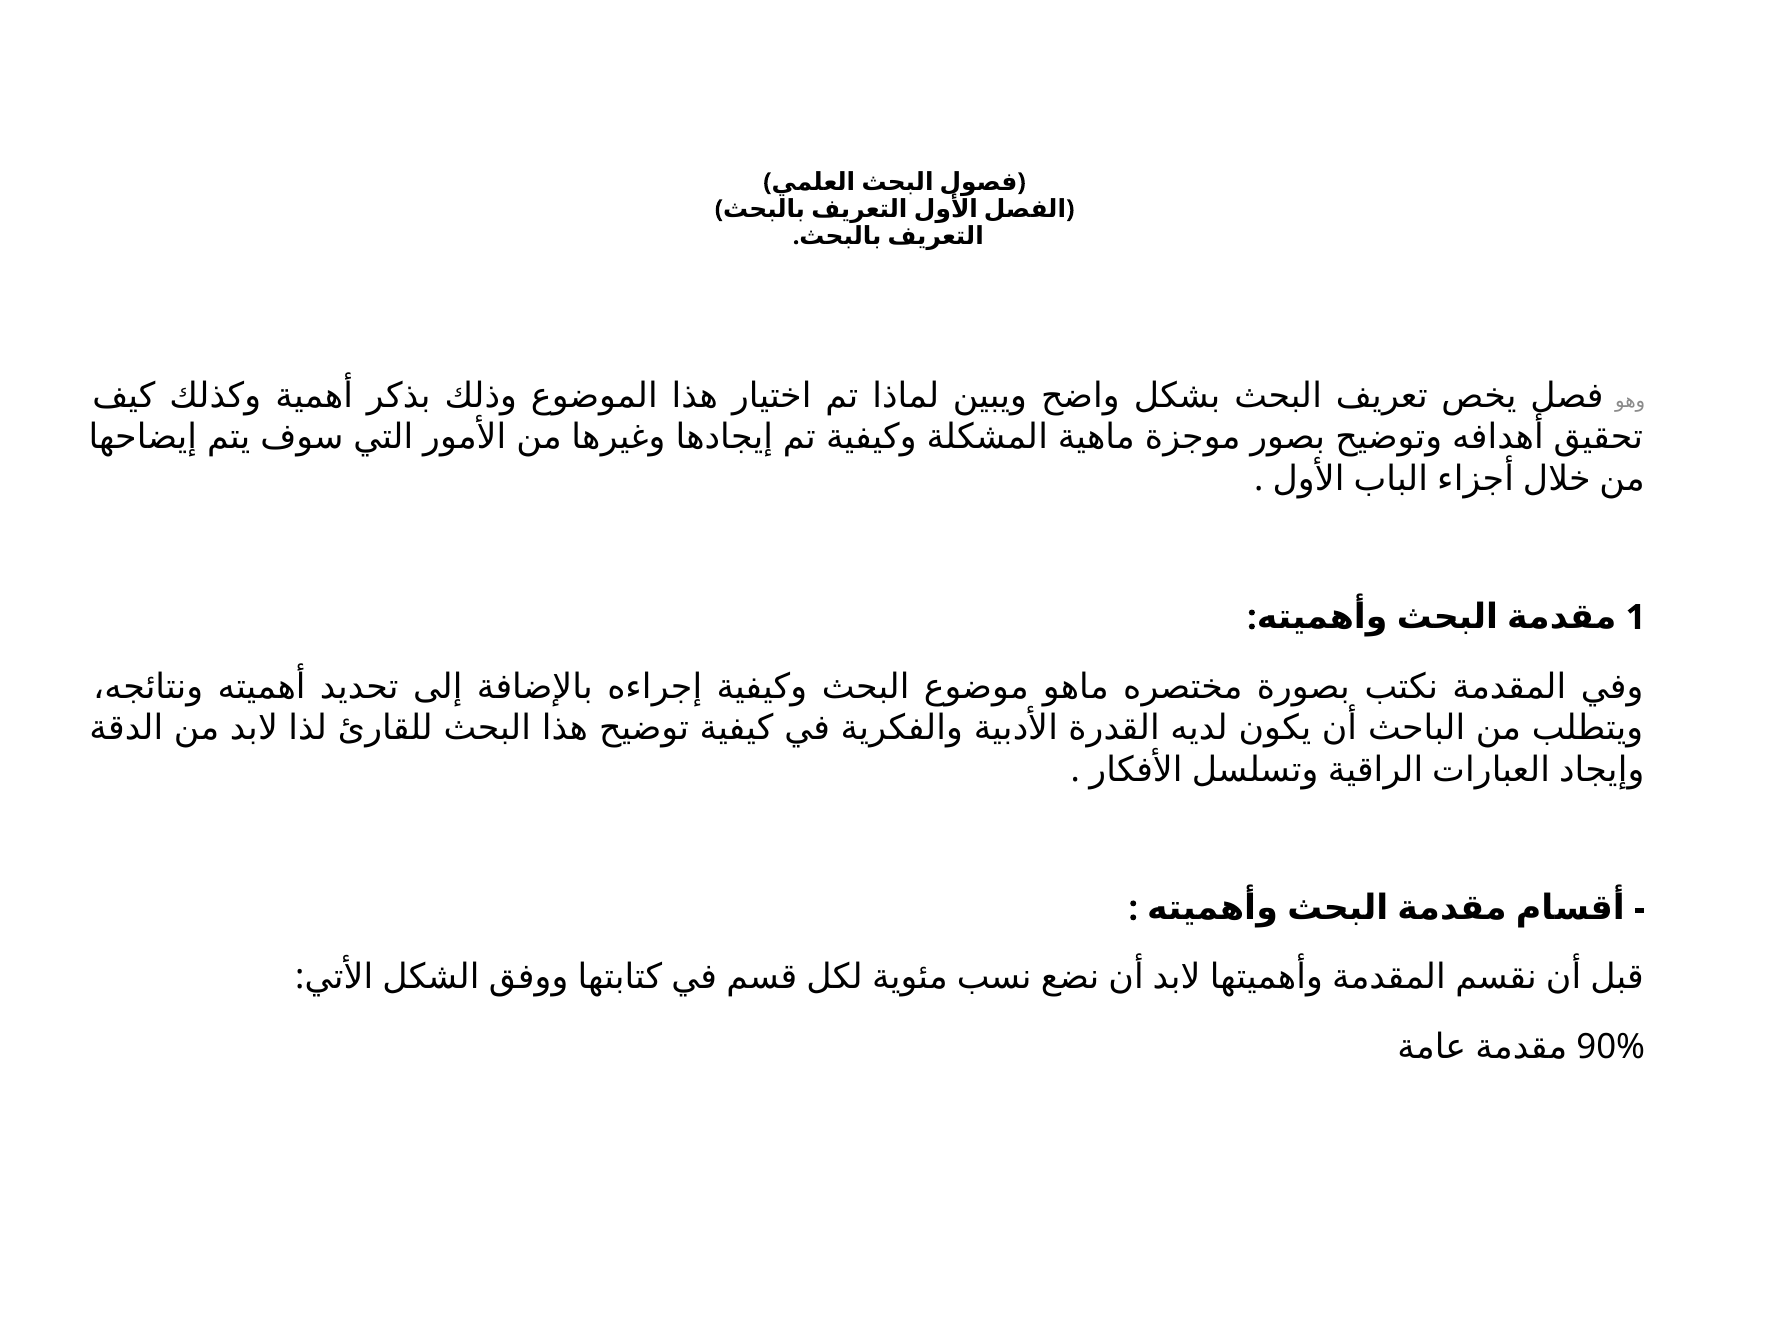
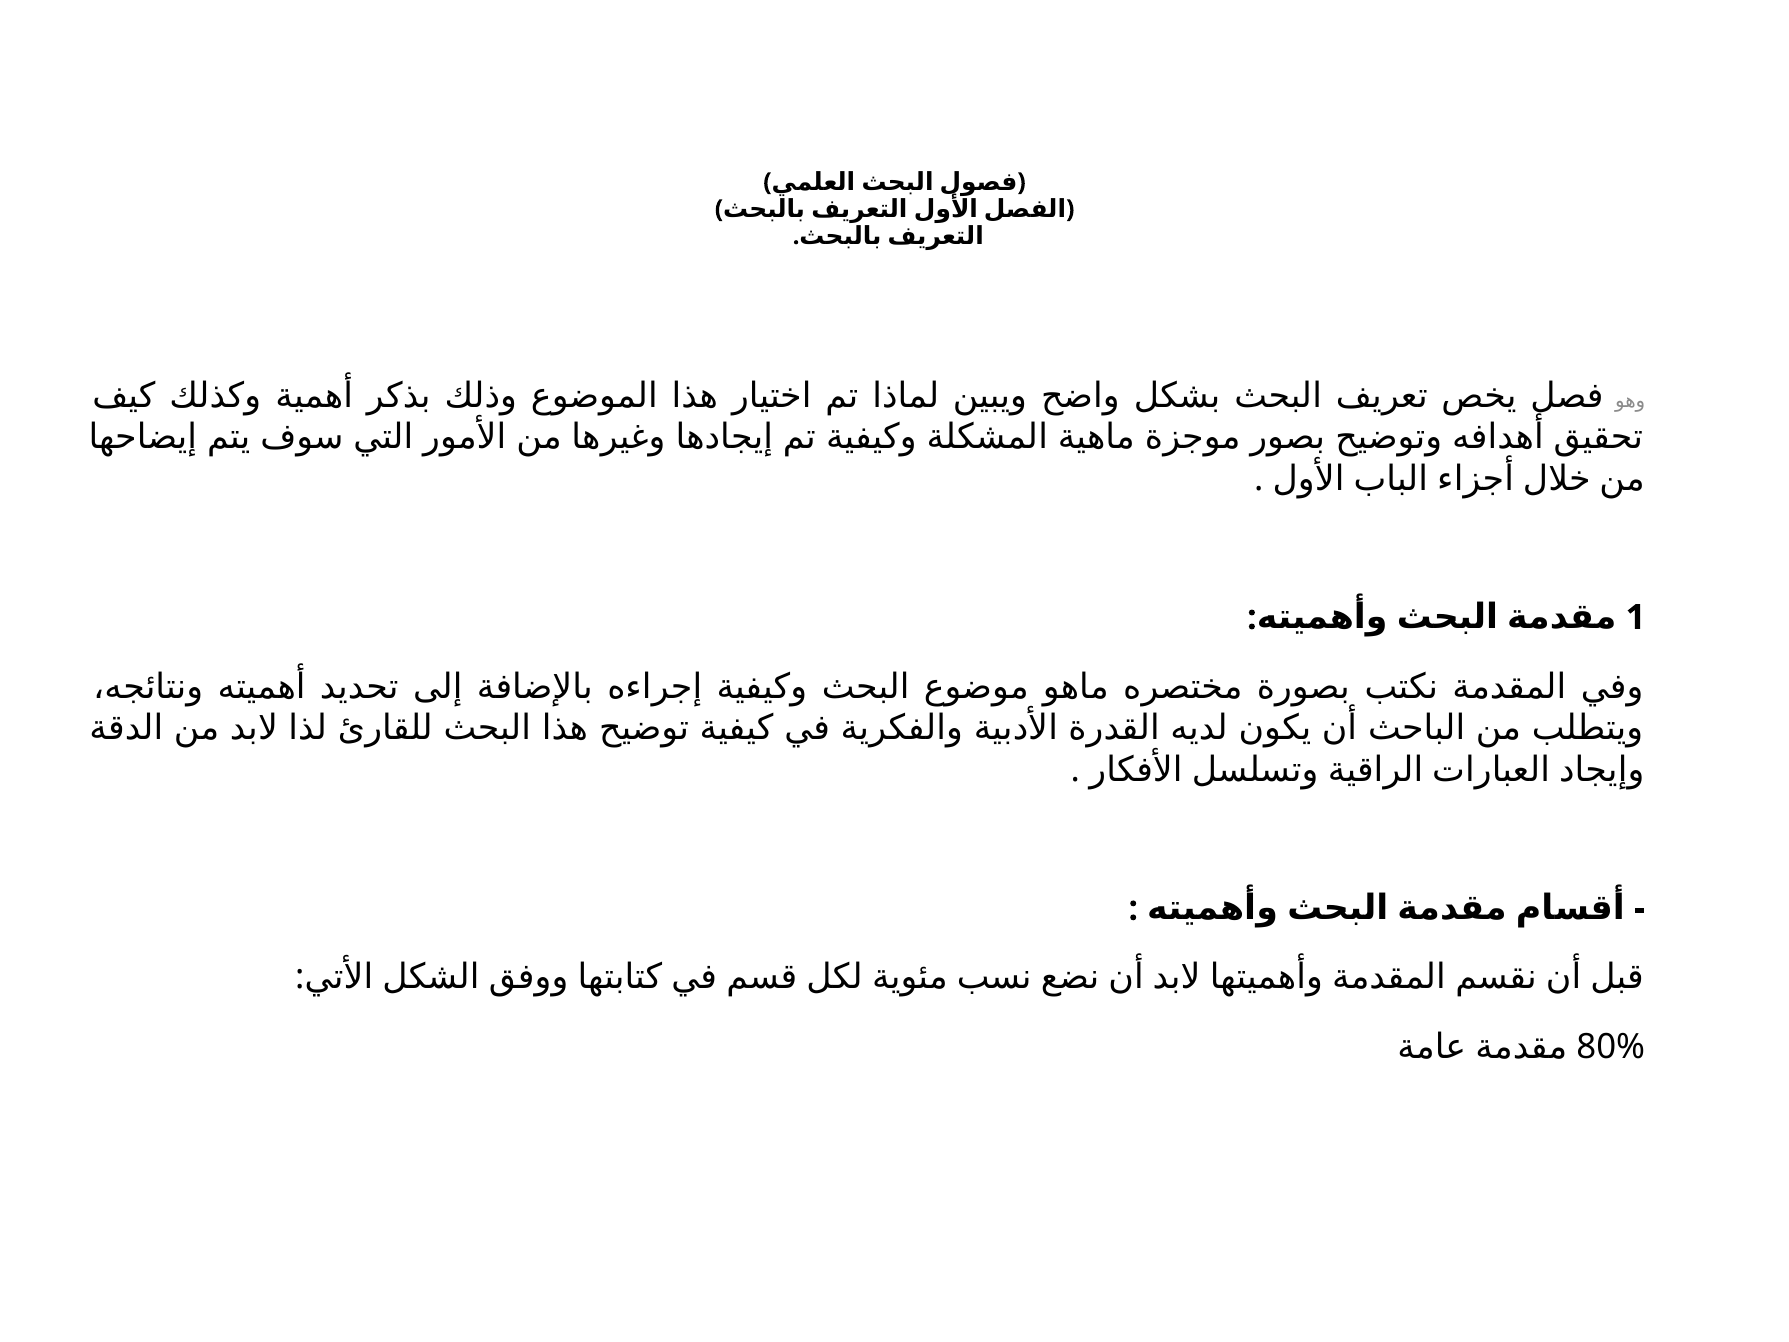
90%: 90% -> 80%
